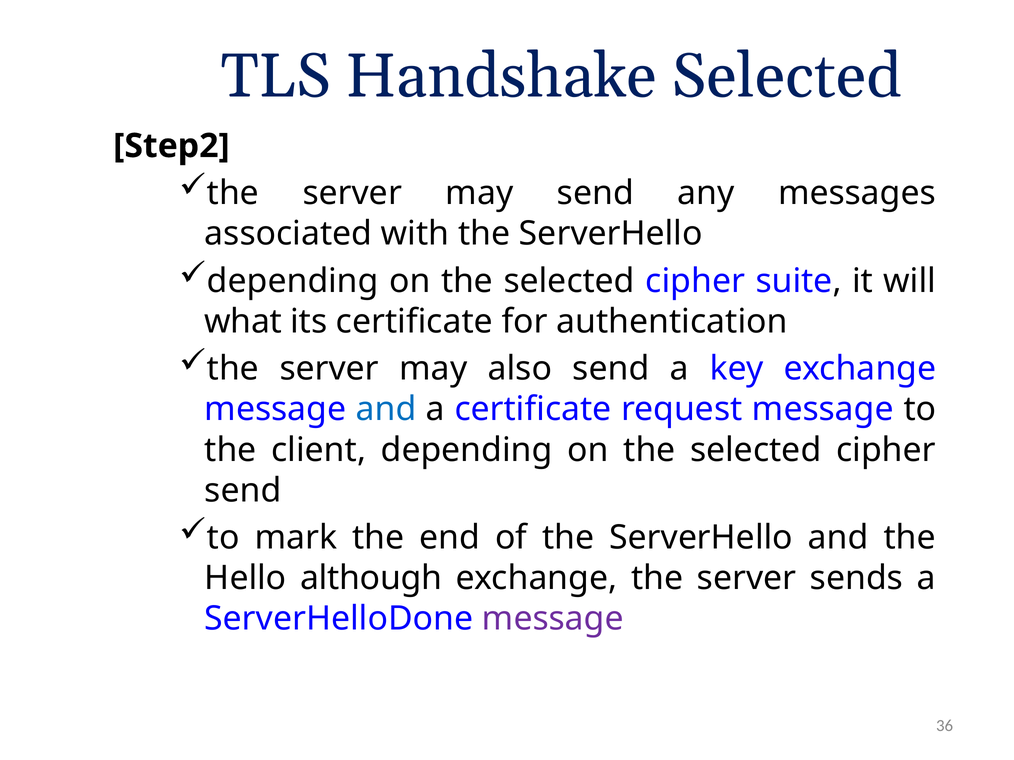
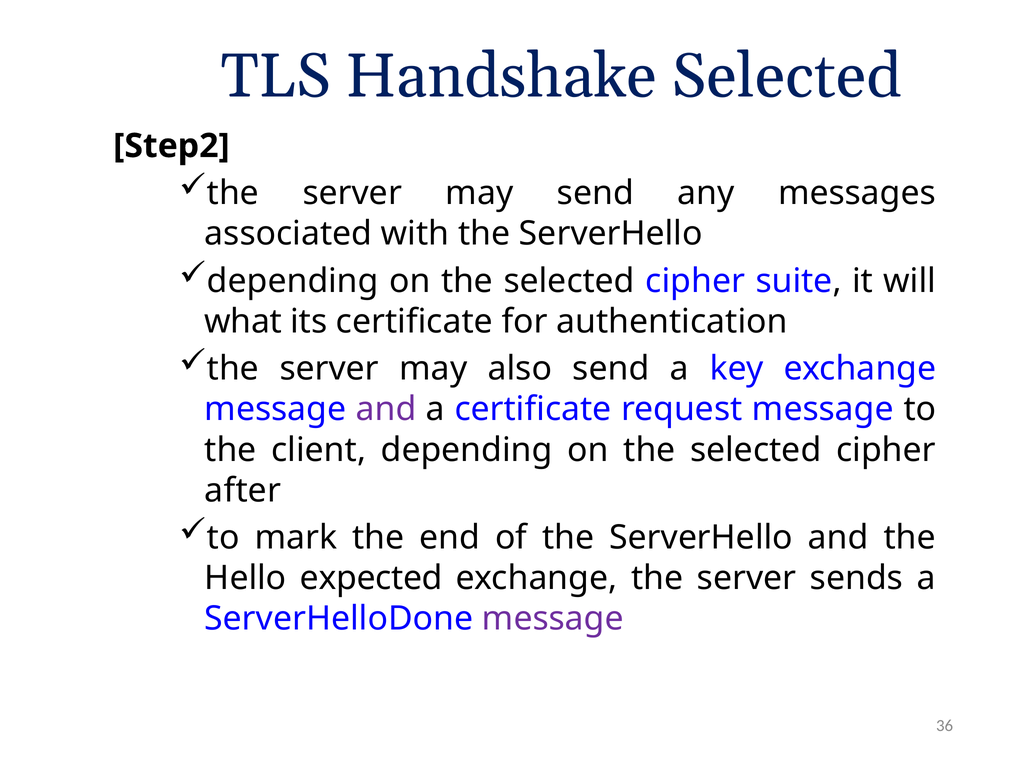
and at (386, 410) colour: blue -> purple
send at (243, 491): send -> after
although: although -> expected
